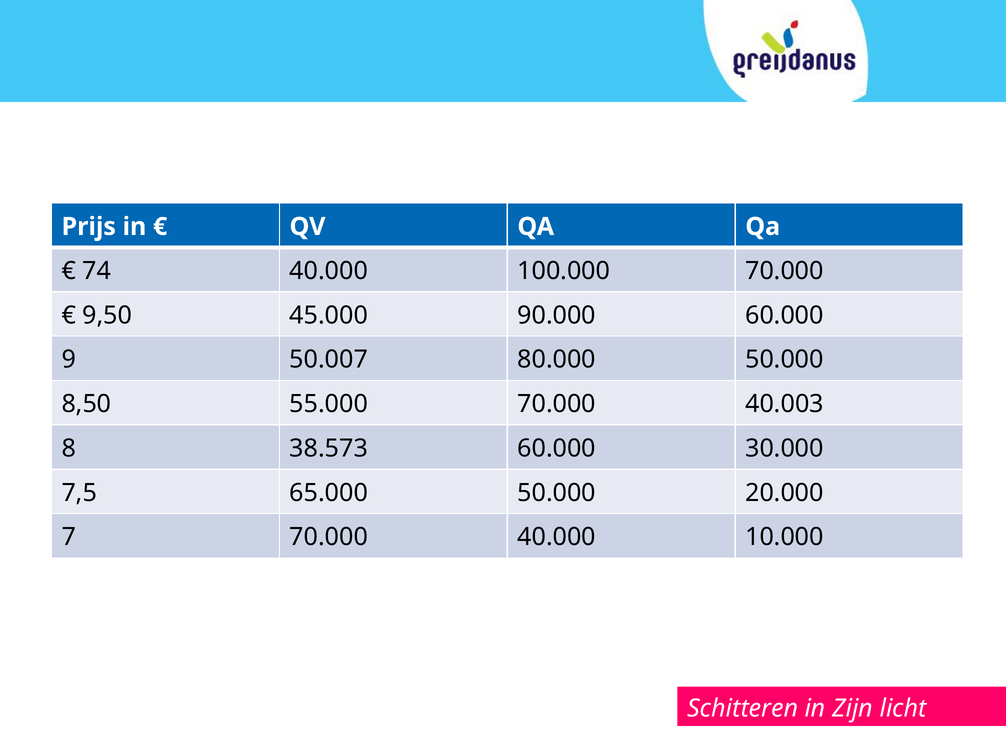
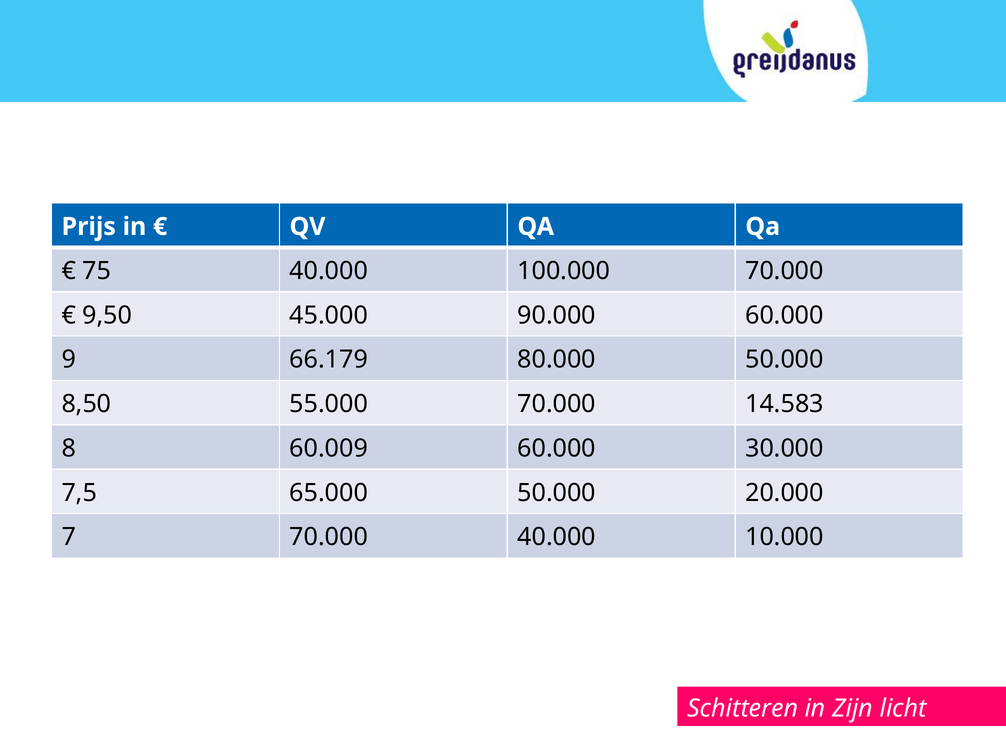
74: 74 -> 75
50.007: 50.007 -> 66.179
40.003: 40.003 -> 14.583
38.573: 38.573 -> 60.009
